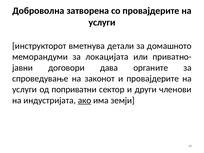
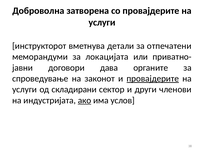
домашното: домашното -> отпечатени
провајдерите at (153, 79) underline: none -> present
поприватни: поприватни -> складирани
земји: земји -> услов
